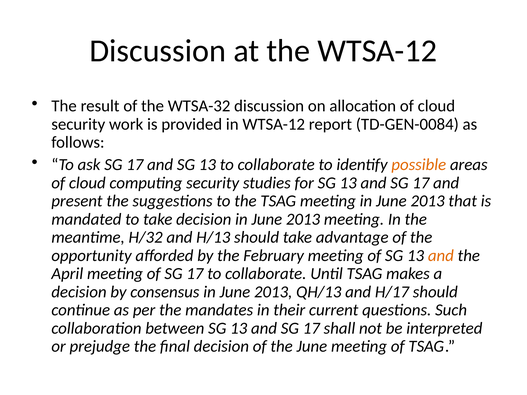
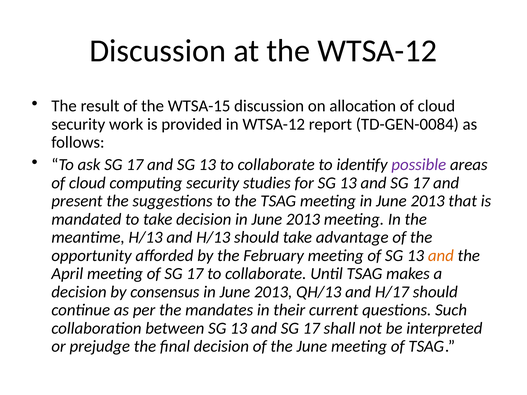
WTSA-32: WTSA-32 -> WTSA-15
possible colour: orange -> purple
meantime H/32: H/32 -> H/13
